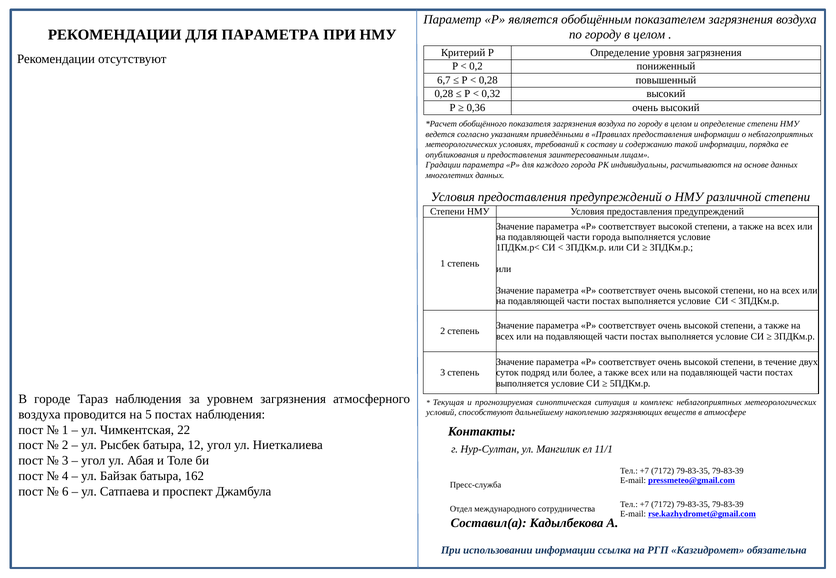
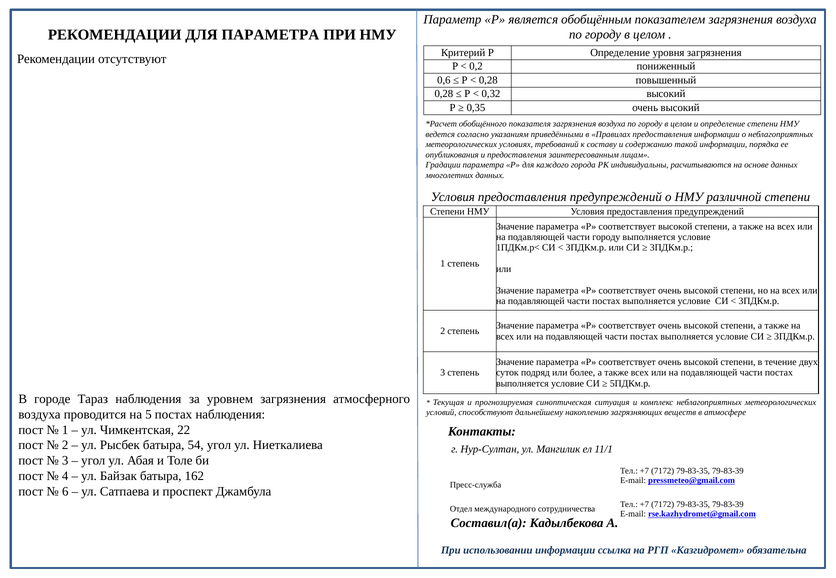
6,7: 6,7 -> 0,6
0,36: 0,36 -> 0,35
части города: города -> городу
12: 12 -> 54
